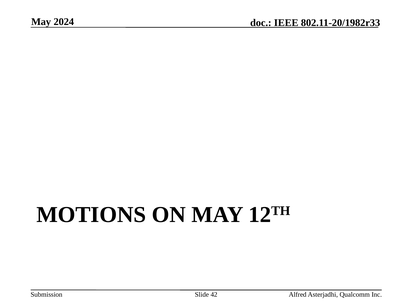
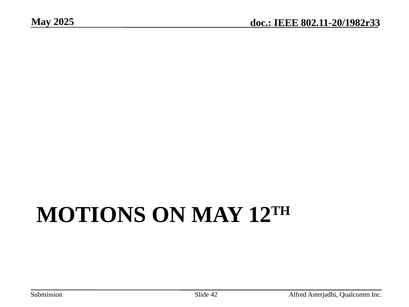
2024: 2024 -> 2025
